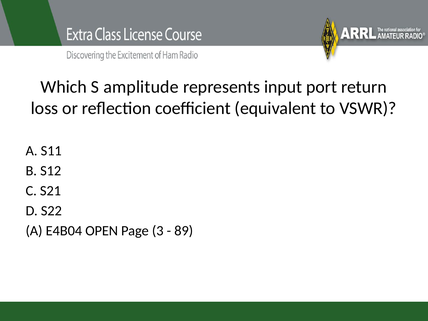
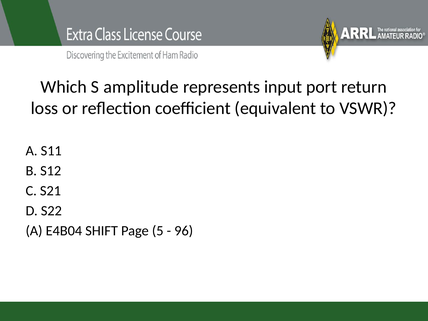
OPEN: OPEN -> SHIFT
3: 3 -> 5
89: 89 -> 96
